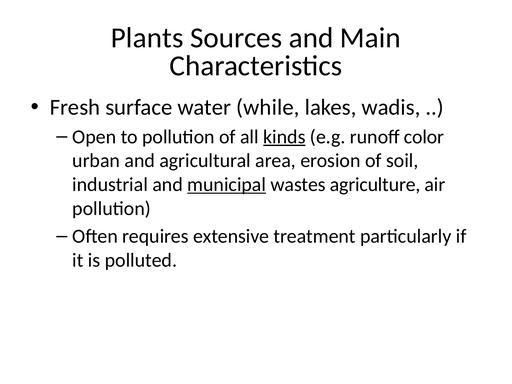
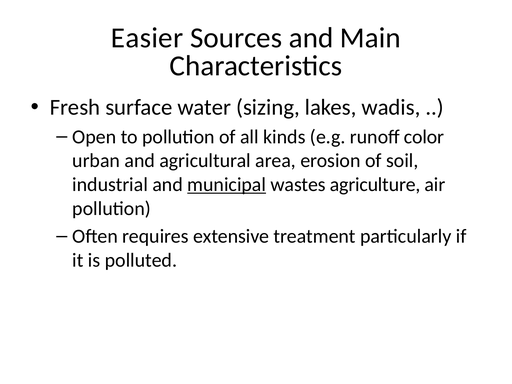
Plants: Plants -> Easier
while: while -> sizing
kinds underline: present -> none
